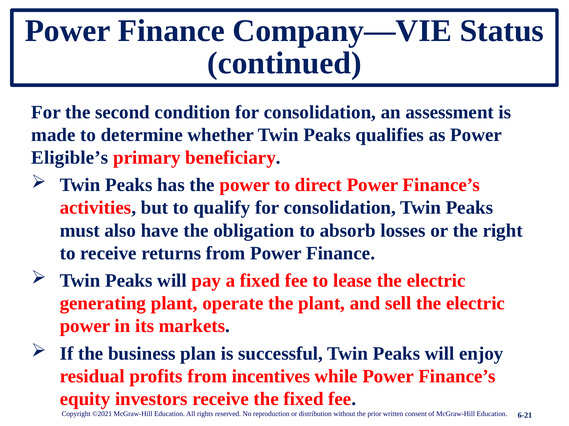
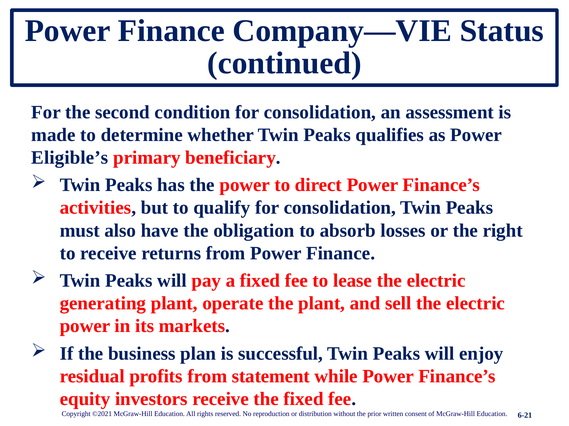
incentives: incentives -> statement
